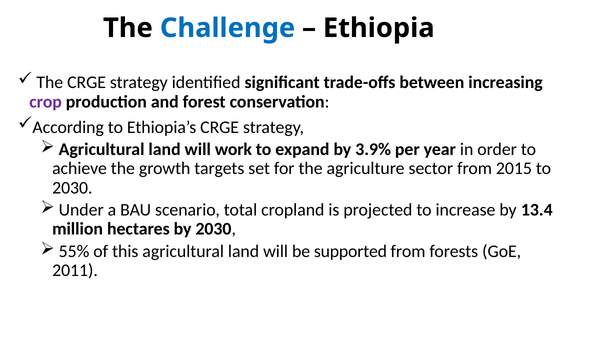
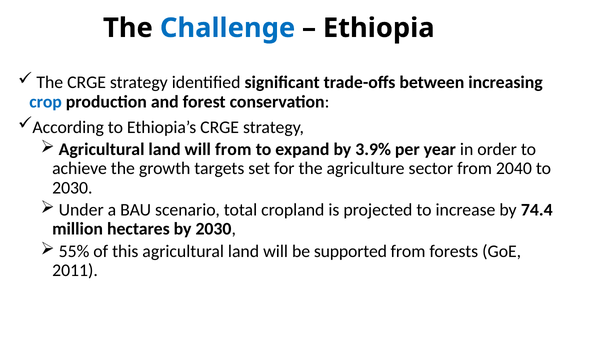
crop colour: purple -> blue
will work: work -> from
2015: 2015 -> 2040
13.4: 13.4 -> 74.4
